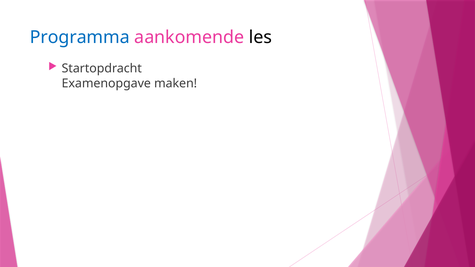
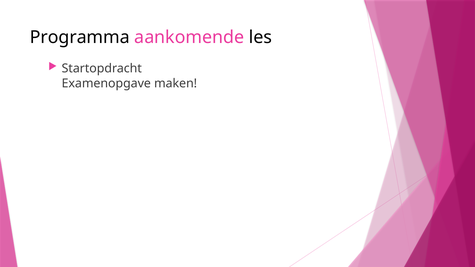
Programma colour: blue -> black
